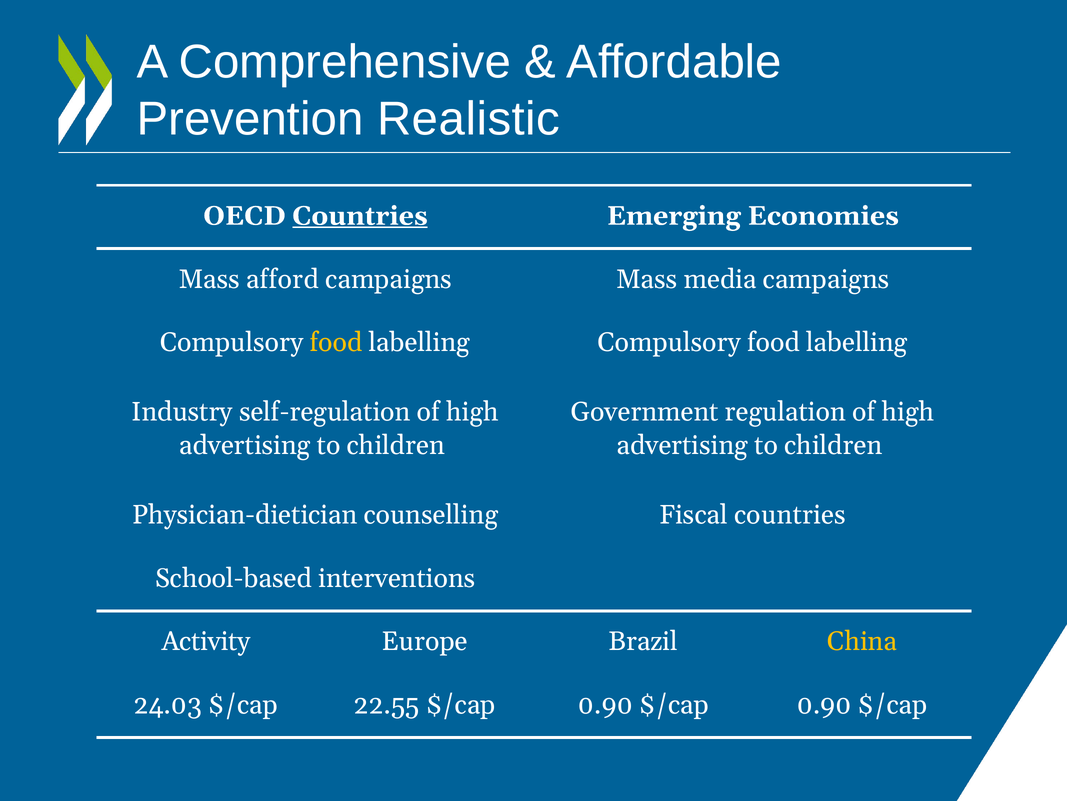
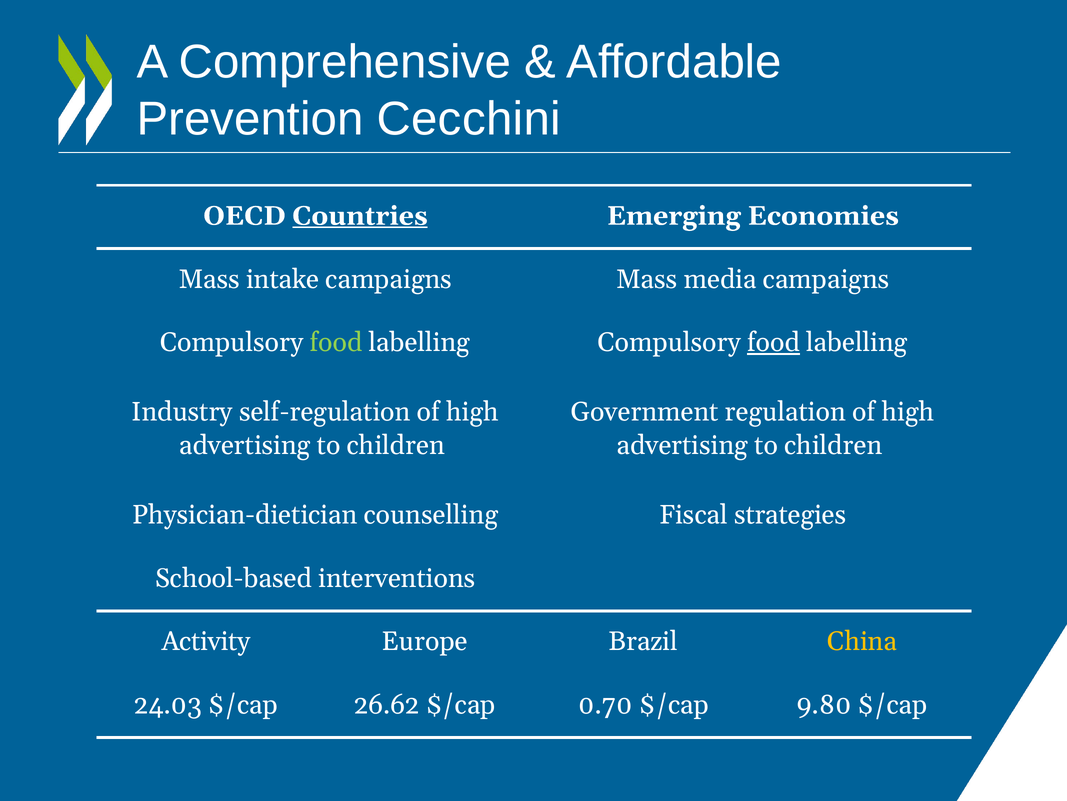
Realistic: Realistic -> Cecchini
afford: afford -> intake
food at (336, 342) colour: yellow -> light green
food at (774, 342) underline: none -> present
Fiscal countries: countries -> strategies
22.55: 22.55 -> 26.62
0.90 at (605, 704): 0.90 -> 0.70
0.90 at (824, 704): 0.90 -> 9.80
